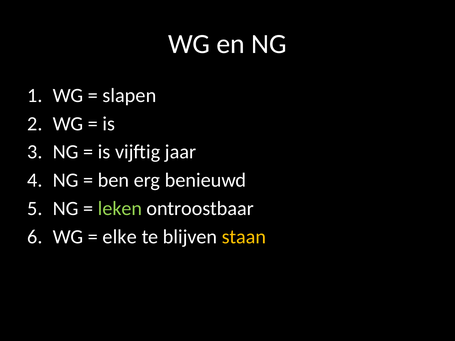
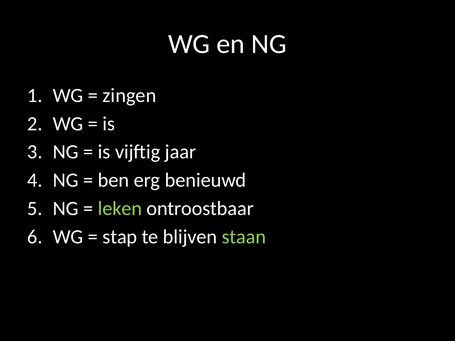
slapen: slapen -> zingen
elke: elke -> stap
staan colour: yellow -> light green
